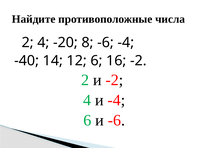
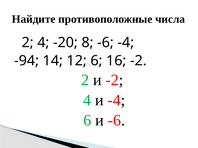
-40: -40 -> -94
